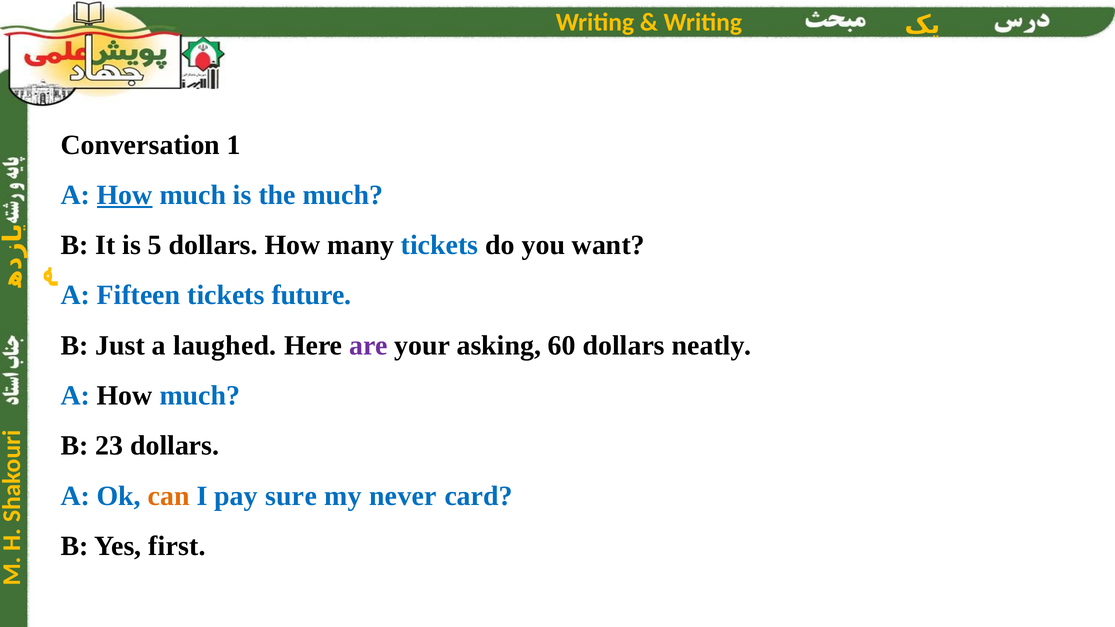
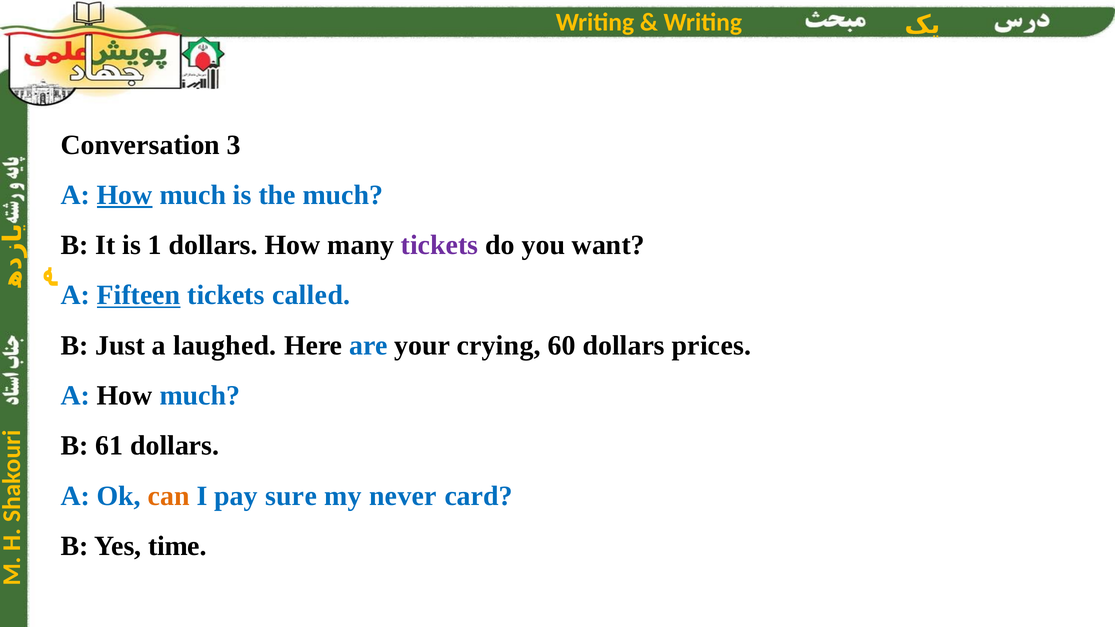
1: 1 -> 3
5: 5 -> 1
tickets at (440, 245) colour: blue -> purple
Fifteen underline: none -> present
future: future -> called
are colour: purple -> blue
asking: asking -> crying
neatly: neatly -> prices
23: 23 -> 61
first: first -> time
